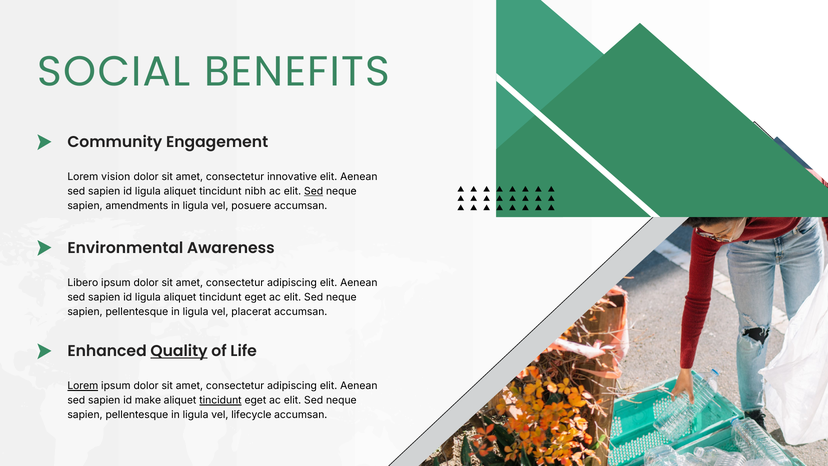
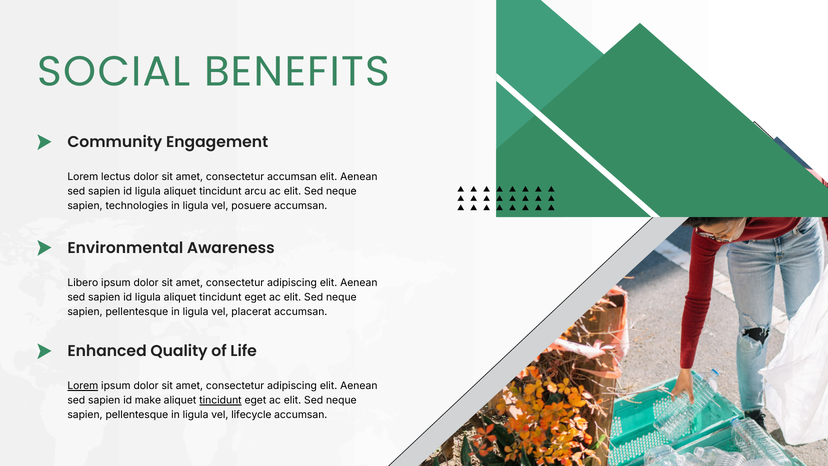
vision: vision -> lectus
consectetur innovative: innovative -> accumsan
nibh: nibh -> arcu
Sed at (314, 191) underline: present -> none
amendments: amendments -> technologies
Quality underline: present -> none
